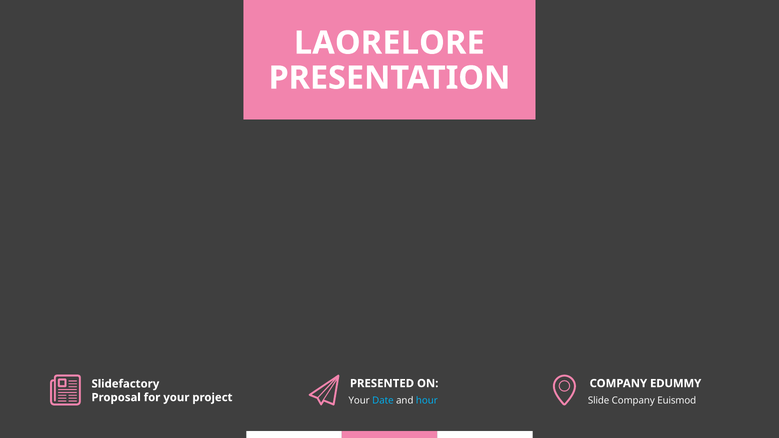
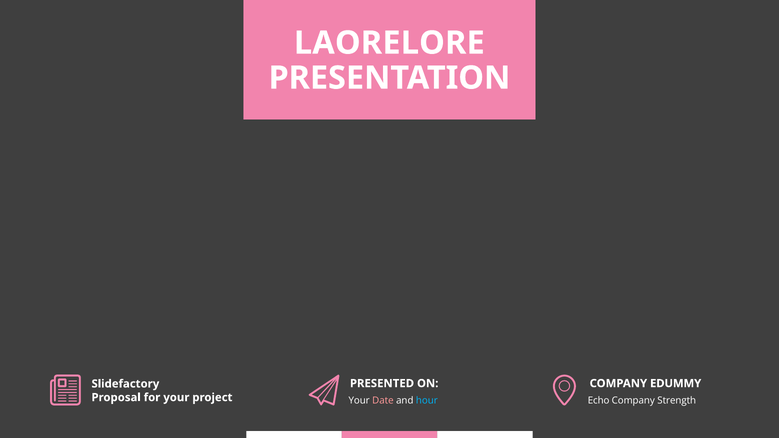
Date colour: light blue -> pink
Slide: Slide -> Echo
Euismod: Euismod -> Strength
